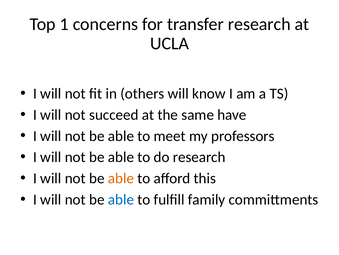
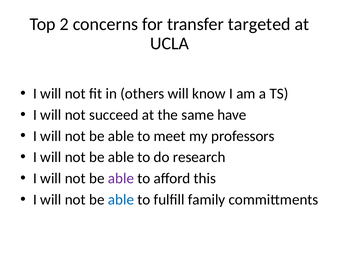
1: 1 -> 2
transfer research: research -> targeted
able at (121, 178) colour: orange -> purple
